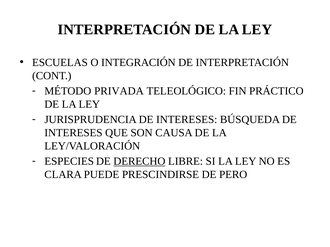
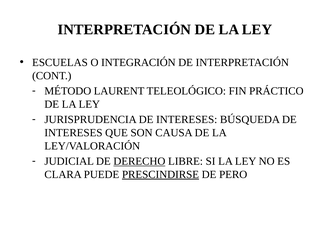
PRIVADA: PRIVADA -> LAURENT
ESPECIES: ESPECIES -> JUDICIAL
PRESCINDIRSE underline: none -> present
